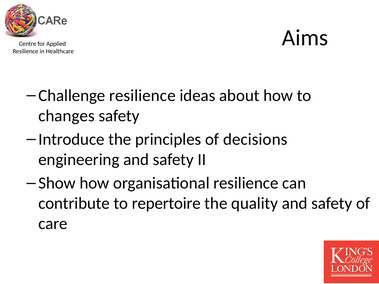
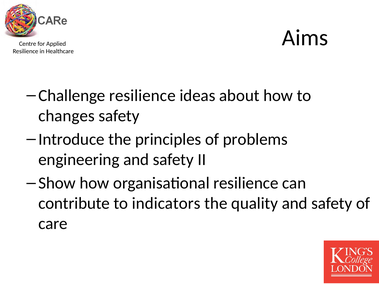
decisions: decisions -> problems
repertoire: repertoire -> indicators
